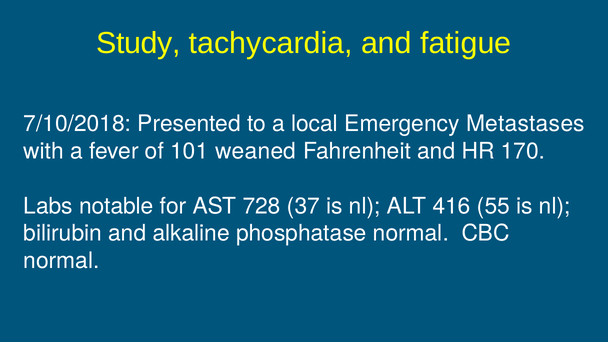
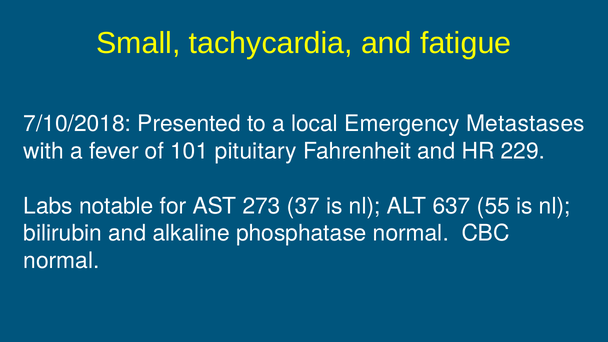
Study: Study -> Small
weaned: weaned -> pituitary
170: 170 -> 229
728: 728 -> 273
416: 416 -> 637
